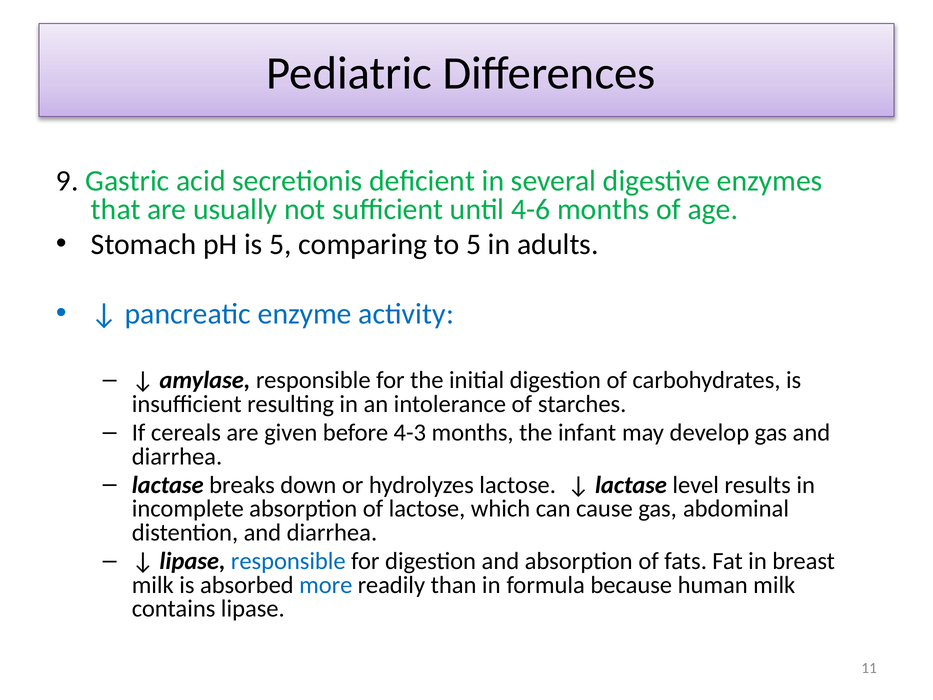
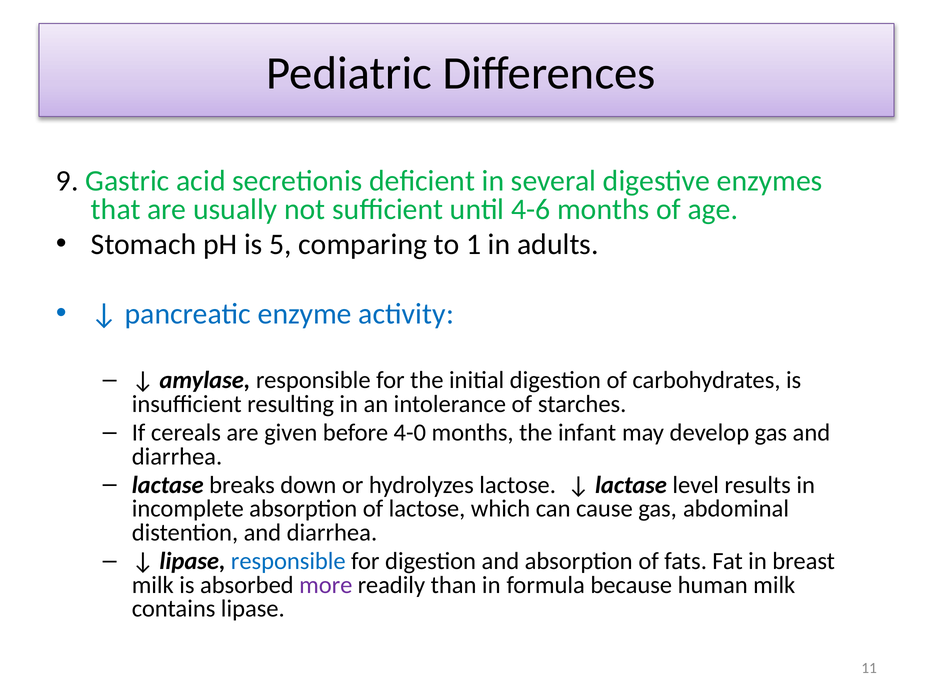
to 5: 5 -> 1
4-3: 4-3 -> 4-0
more colour: blue -> purple
